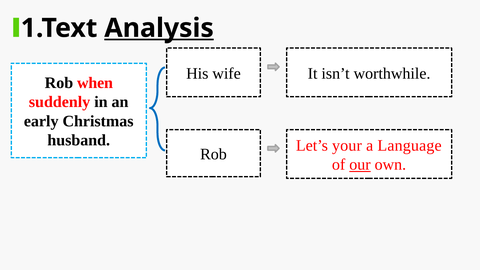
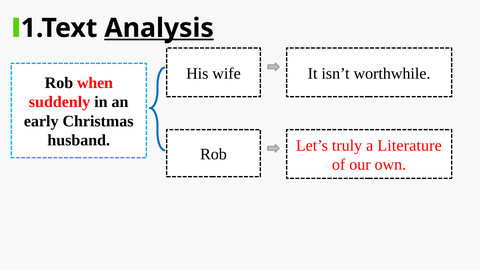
your: your -> truly
Language: Language -> Literature
our underline: present -> none
